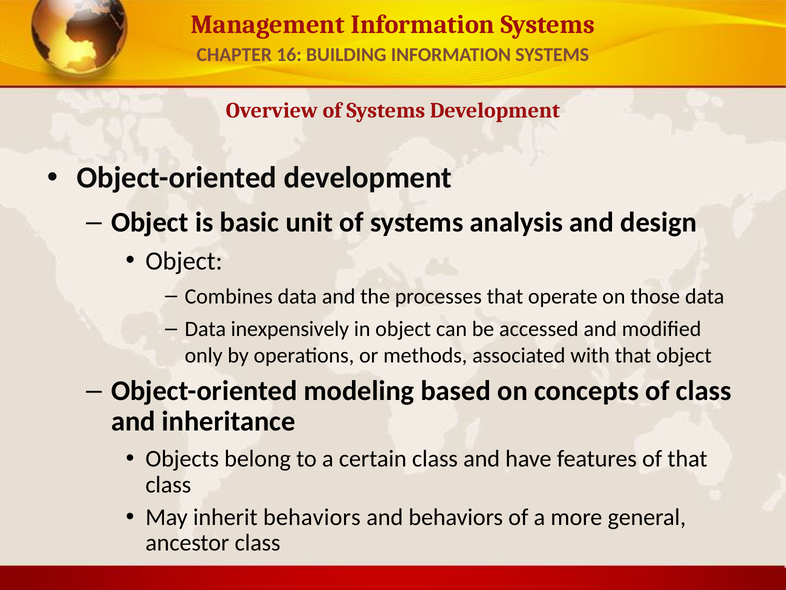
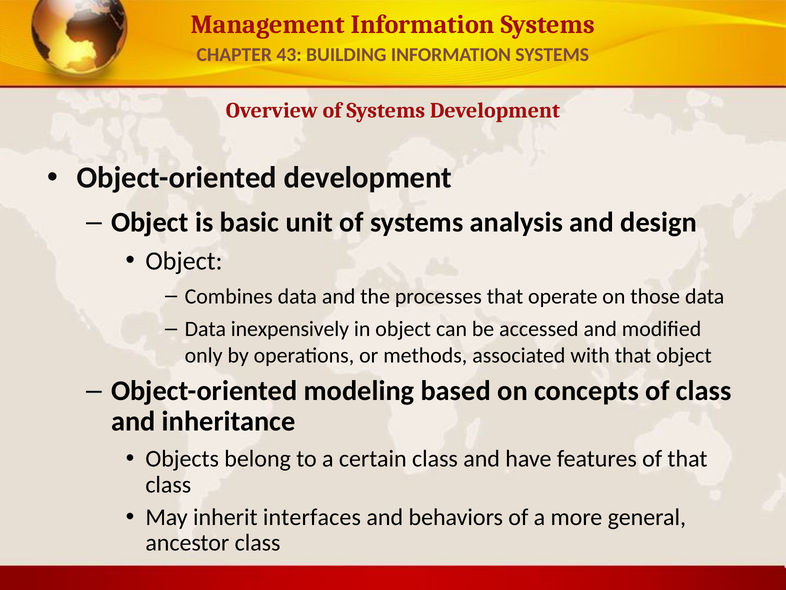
16: 16 -> 43
inherit behaviors: behaviors -> interfaces
